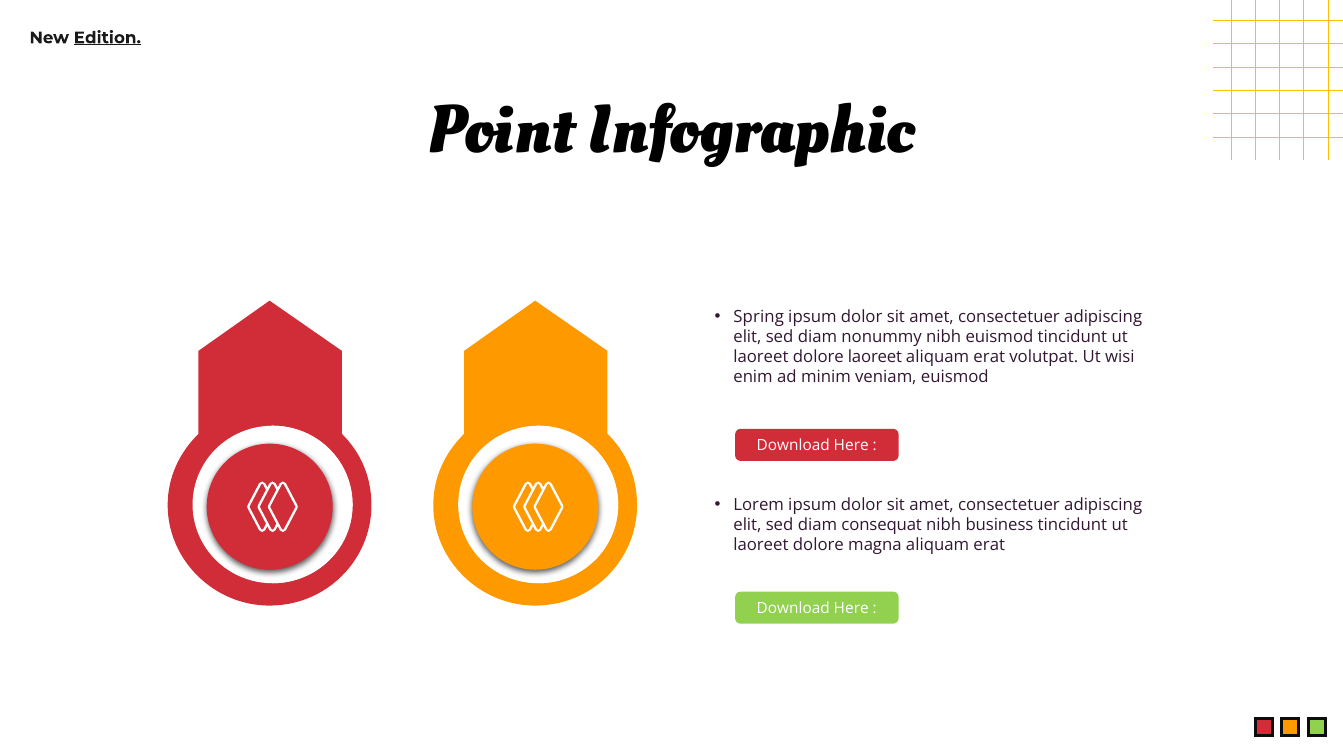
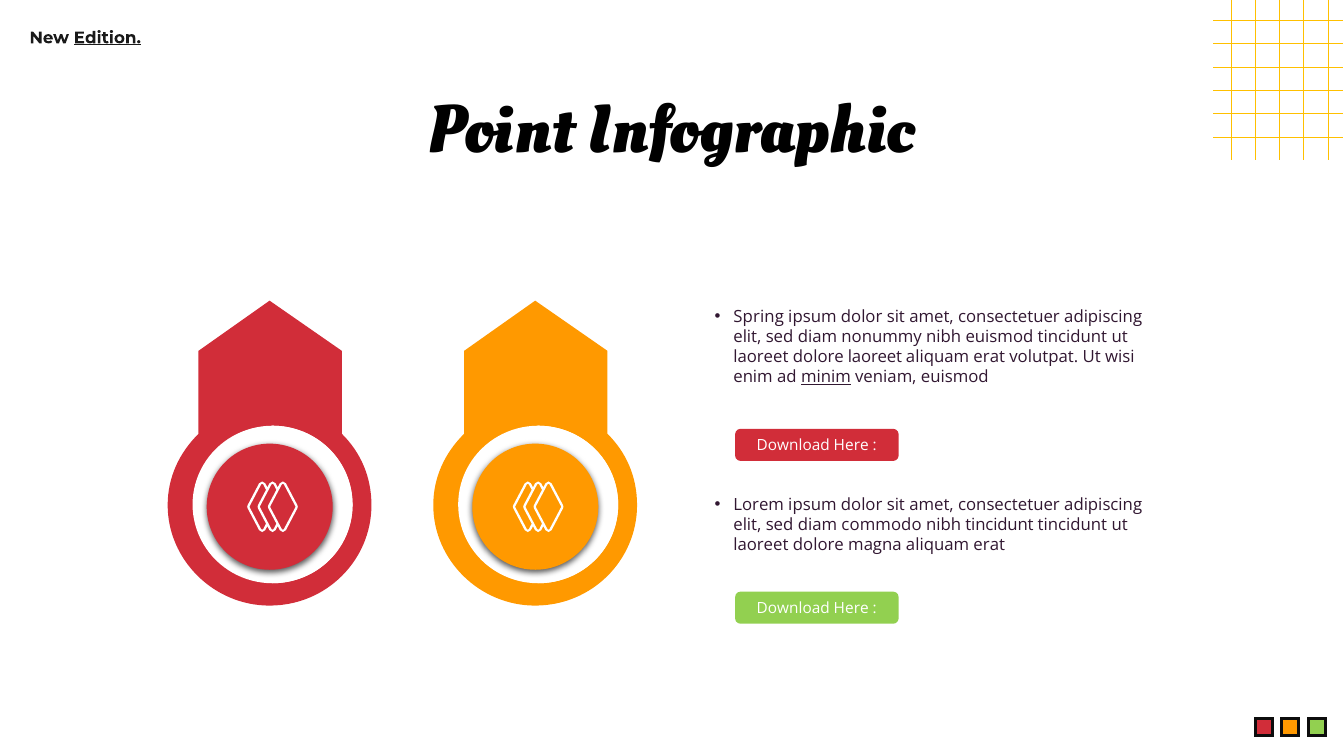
minim underline: none -> present
consequat: consequat -> commodo
nibh business: business -> tincidunt
